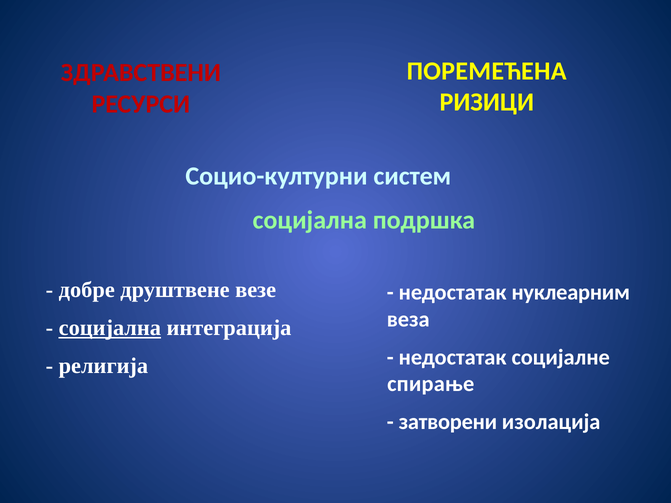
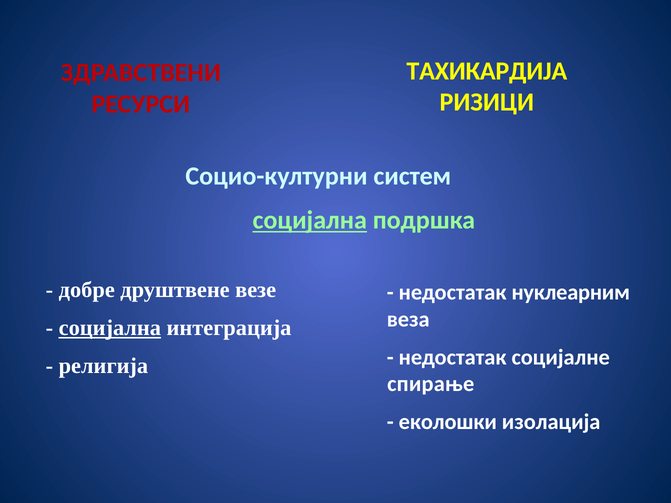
ПОРЕМЕЋЕНА: ПОРЕМЕЋЕНА -> ТАХИКАРДИЈА
социјална at (310, 220) underline: none -> present
затворени: затворени -> еколошки
